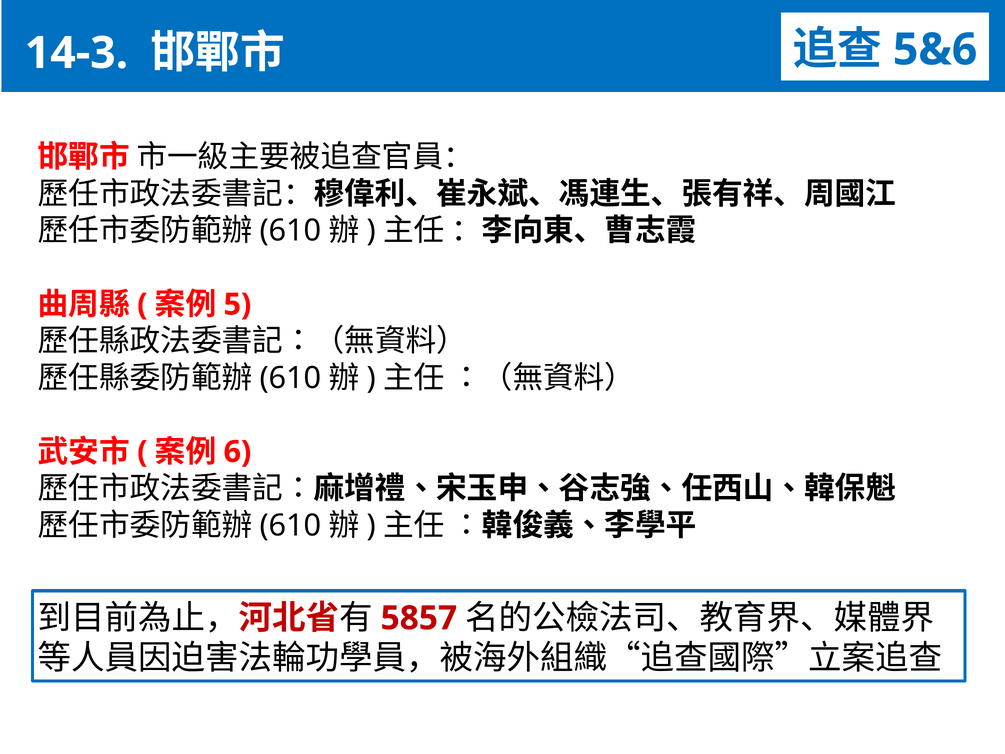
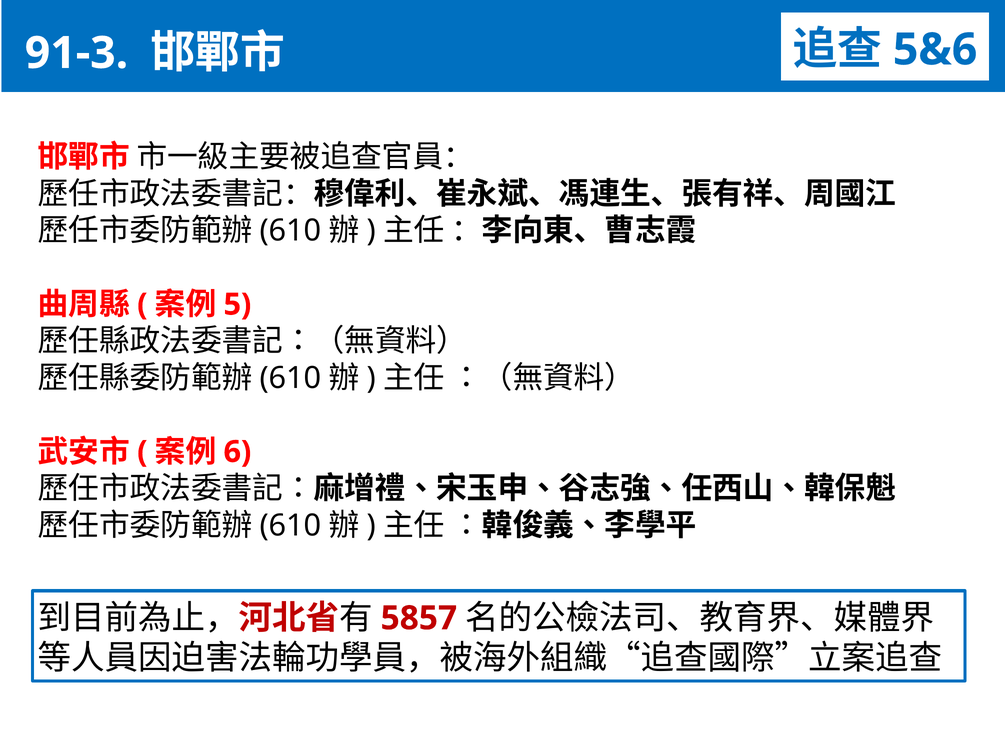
14-3: 14-3 -> 91-3
